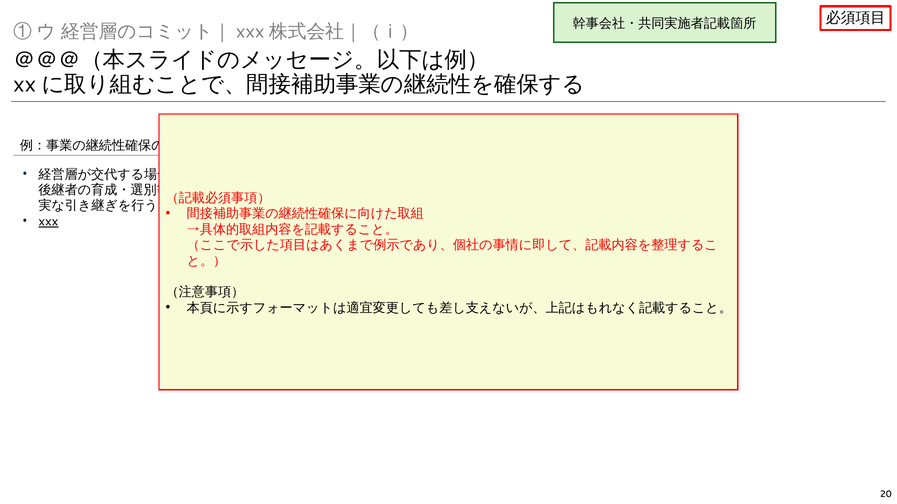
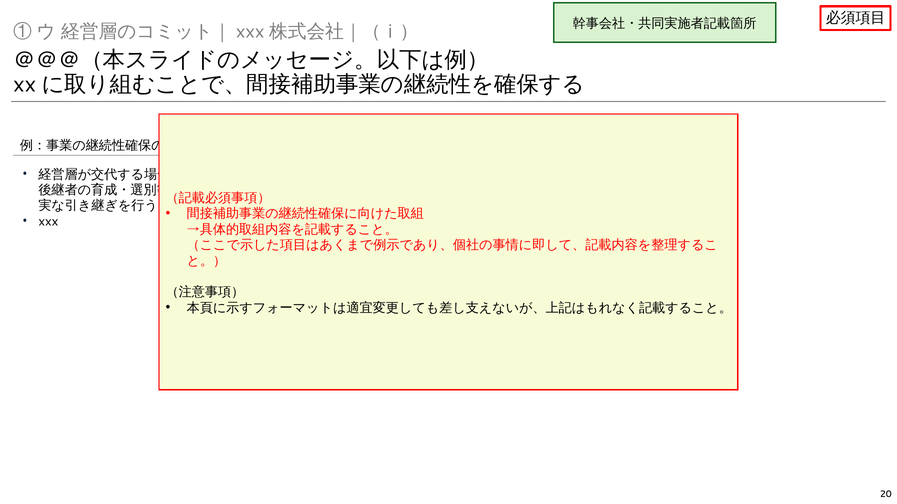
xxx underline: present -> none
